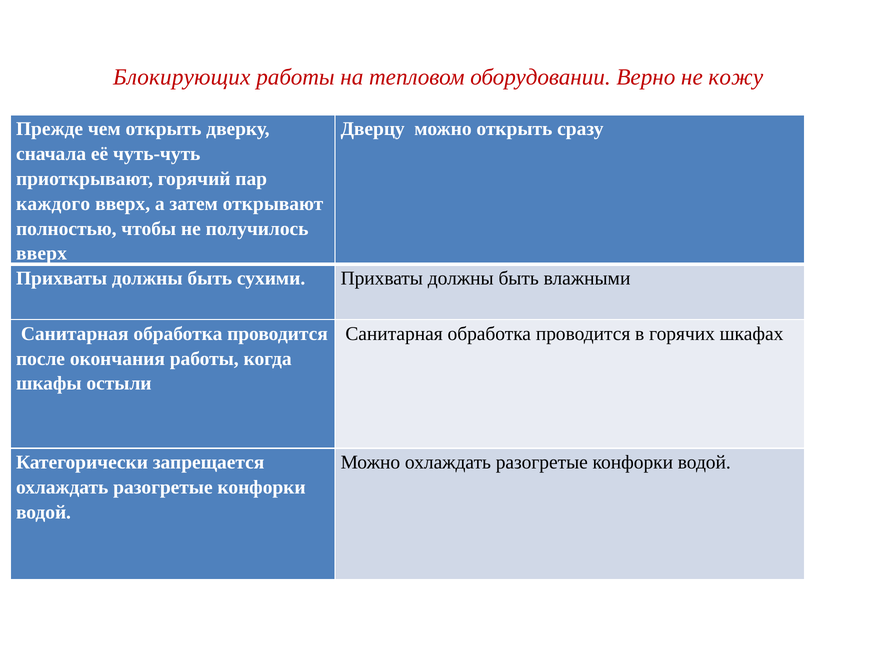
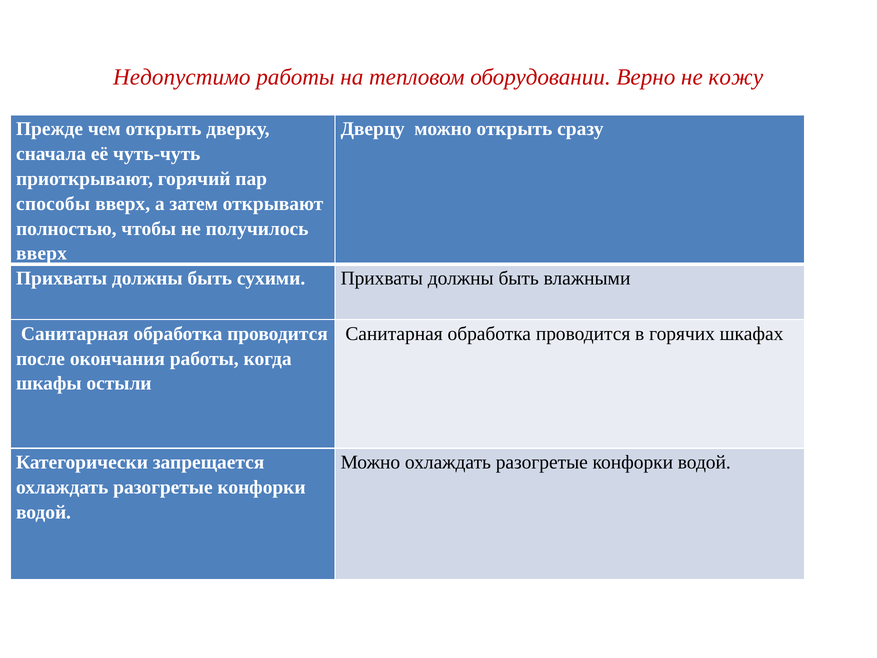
Блокирующих: Блокирующих -> Недопустимо
каждого: каждого -> способы
